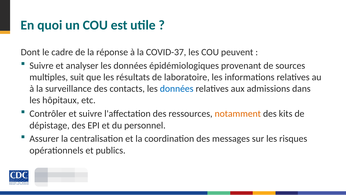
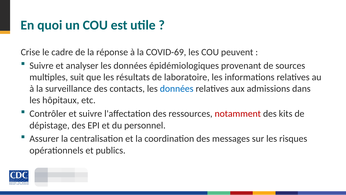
Dont: Dont -> Crise
COVID-37: COVID-37 -> COVID-69
notamment colour: orange -> red
